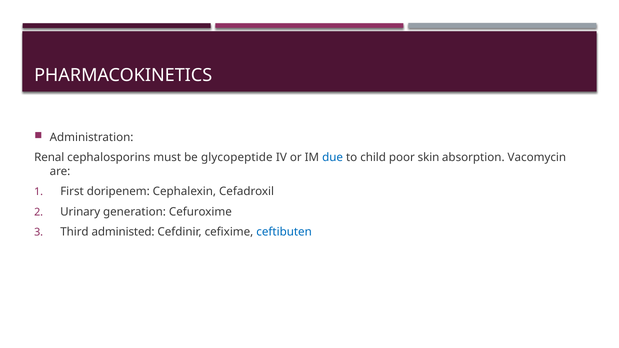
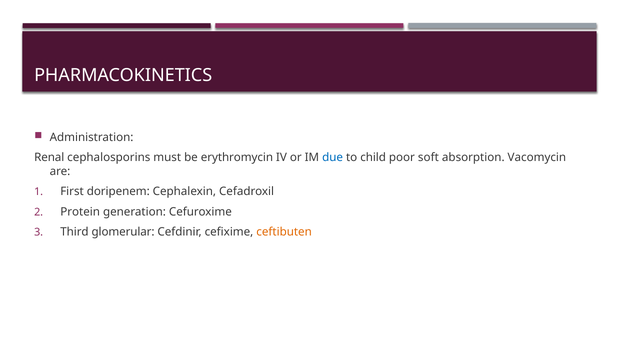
glycopeptide: glycopeptide -> erythromycin
skin: skin -> soft
Urinary: Urinary -> Protein
administed: administed -> glomerular
ceftibuten colour: blue -> orange
